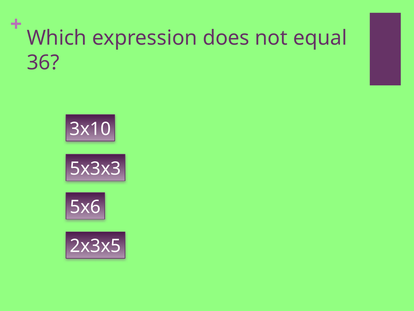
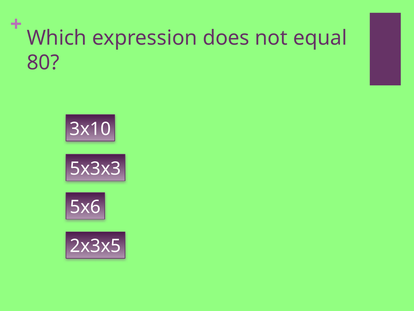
36: 36 -> 80
